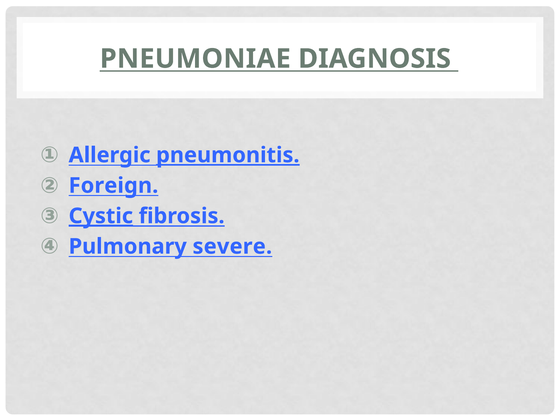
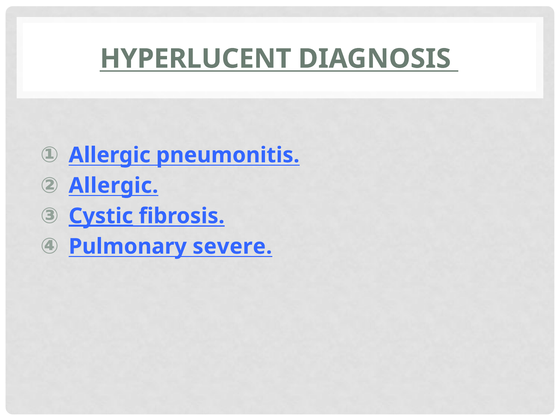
PNEUMONIAE: PNEUMONIAE -> HYPERLUCENT
pneumonitis underline: present -> none
Foreign at (113, 186): Foreign -> Allergic
